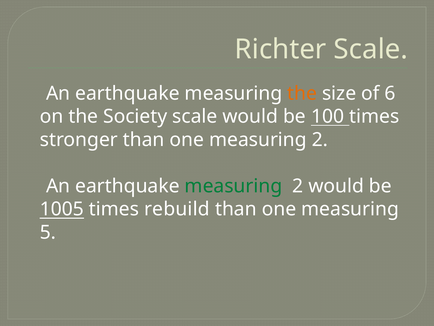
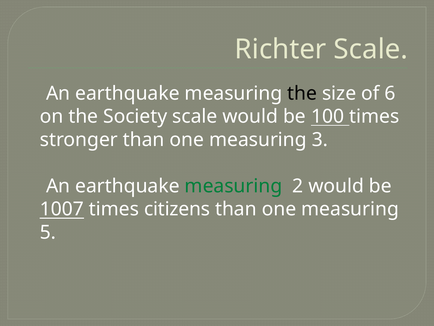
the at (302, 93) colour: orange -> black
one measuring 2: 2 -> 3
1005: 1005 -> 1007
rebuild: rebuild -> citizens
